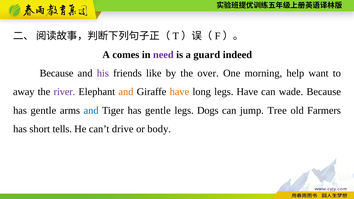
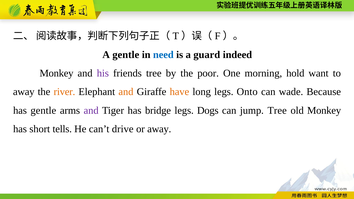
A comes: comes -> gentle
need colour: purple -> blue
Because at (57, 73): Because -> Monkey
friends like: like -> tree
over: over -> poor
help: help -> hold
river colour: purple -> orange
legs Have: Have -> Onto
and at (91, 111) colour: blue -> purple
Tiger has gentle: gentle -> bridge
old Farmers: Farmers -> Monkey
or body: body -> away
